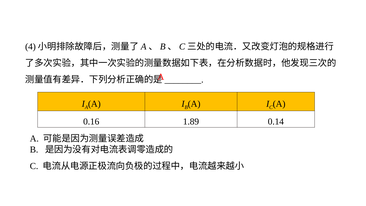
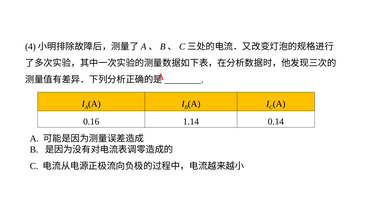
1.89: 1.89 -> 1.14
